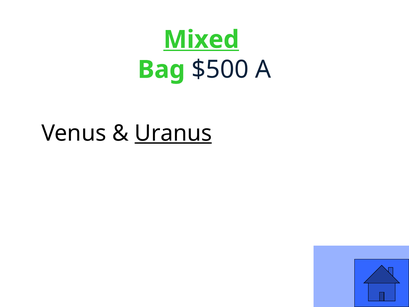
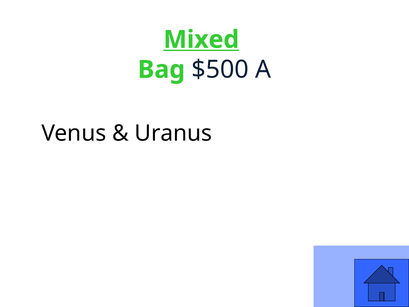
Uranus underline: present -> none
